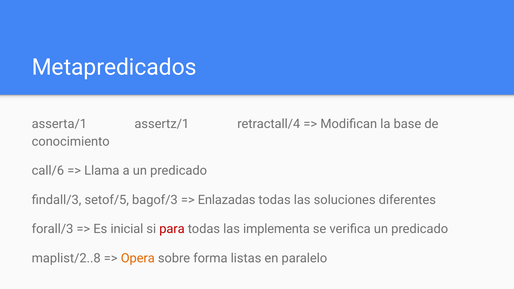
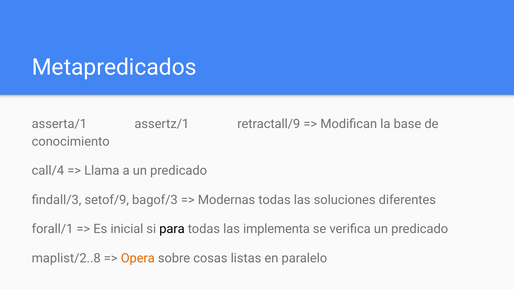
retractall/4: retractall/4 -> retractall/9
call/6: call/6 -> call/4
setof/5: setof/5 -> setof/9
Enlazadas: Enlazadas -> Modernas
forall/3: forall/3 -> forall/1
para colour: red -> black
forma: forma -> cosas
